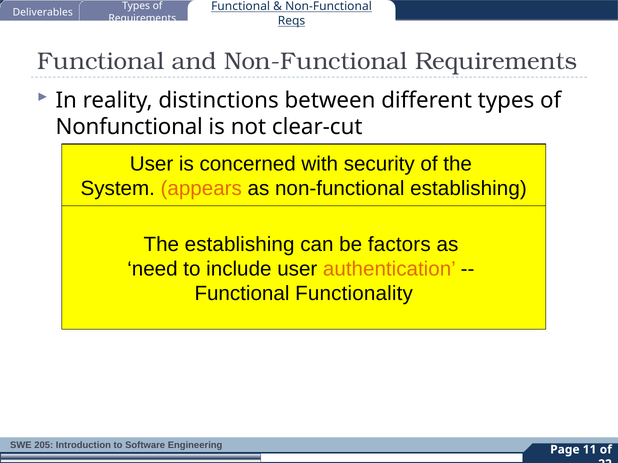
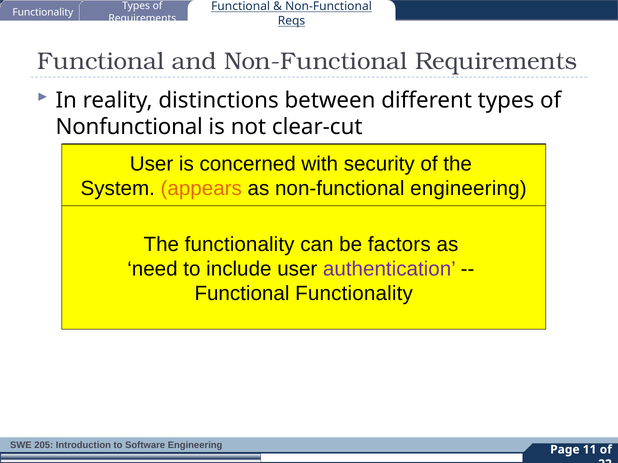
Deliverables at (43, 12): Deliverables -> Functionality
non-functional establishing: establishing -> engineering
The establishing: establishing -> functionality
authentication colour: orange -> purple
